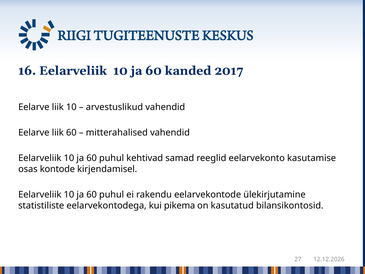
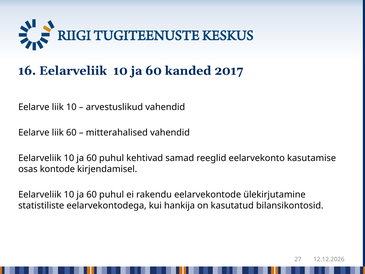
pikema: pikema -> hankija
